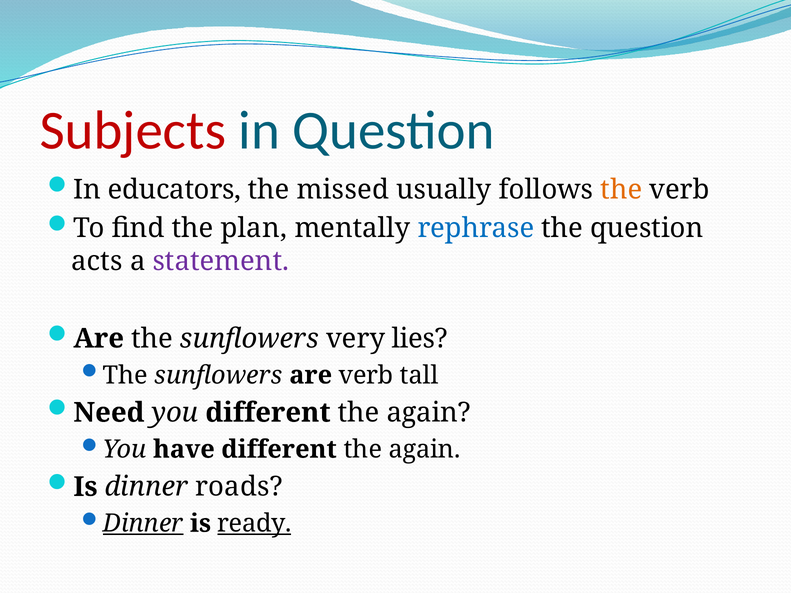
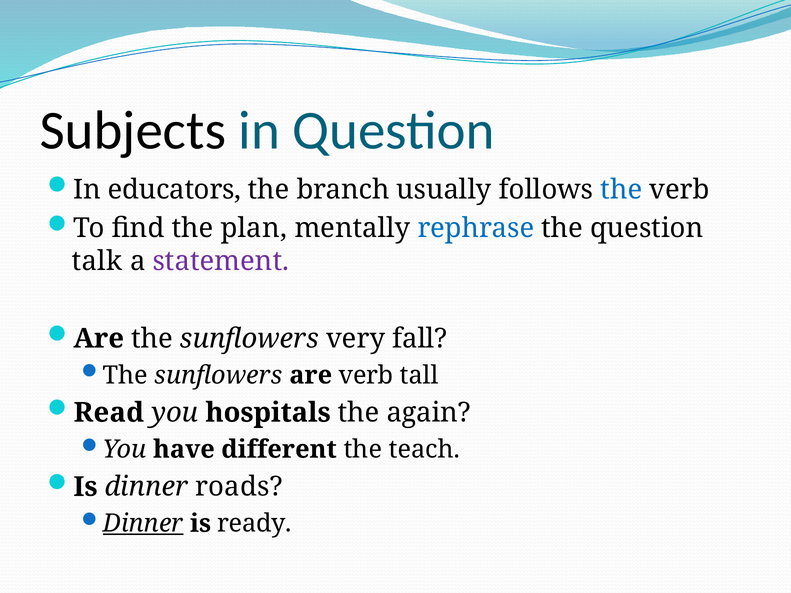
Subjects colour: red -> black
missed: missed -> branch
the at (621, 190) colour: orange -> blue
acts: acts -> talk
lies: lies -> fall
Need: Need -> Read
you different: different -> hospitals
again at (425, 450): again -> teach
ready underline: present -> none
